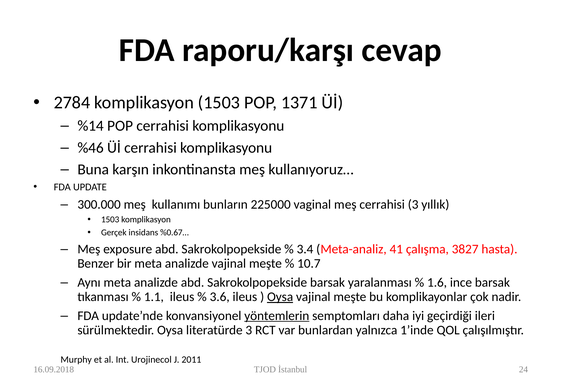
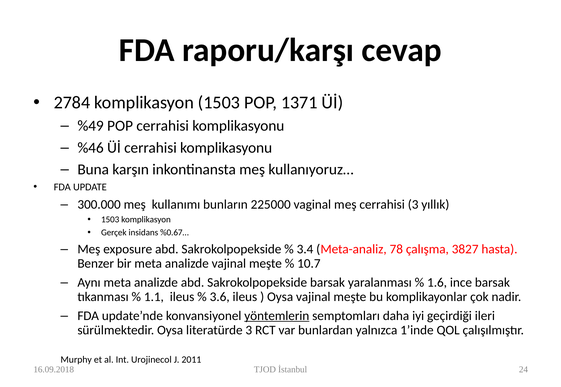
%14: %14 -> %49
41: 41 -> 78
Oysa at (280, 297) underline: present -> none
